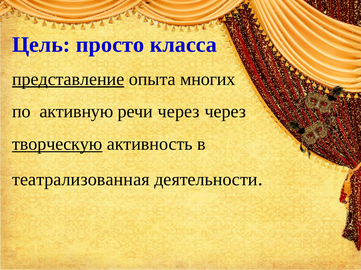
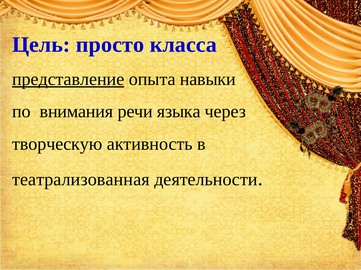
многих: многих -> навыки
активную: активную -> внимания
речи через: через -> языка
творческую underline: present -> none
